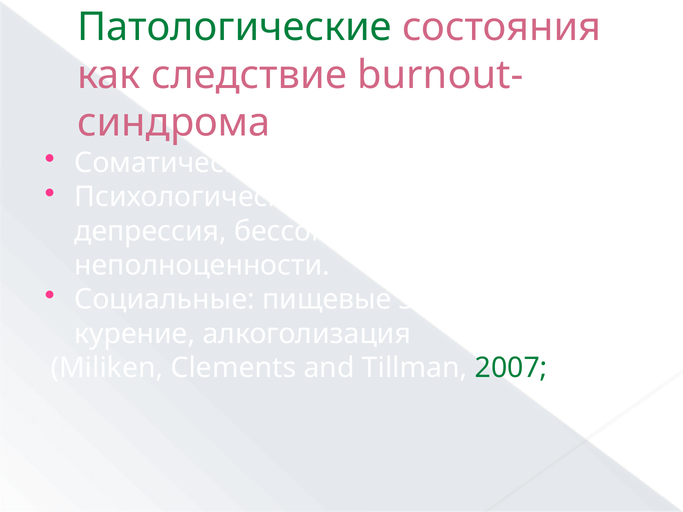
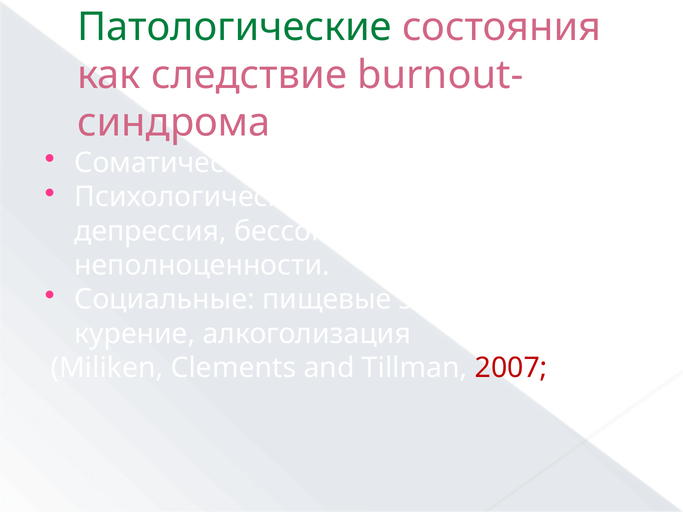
2007 colour: green -> red
